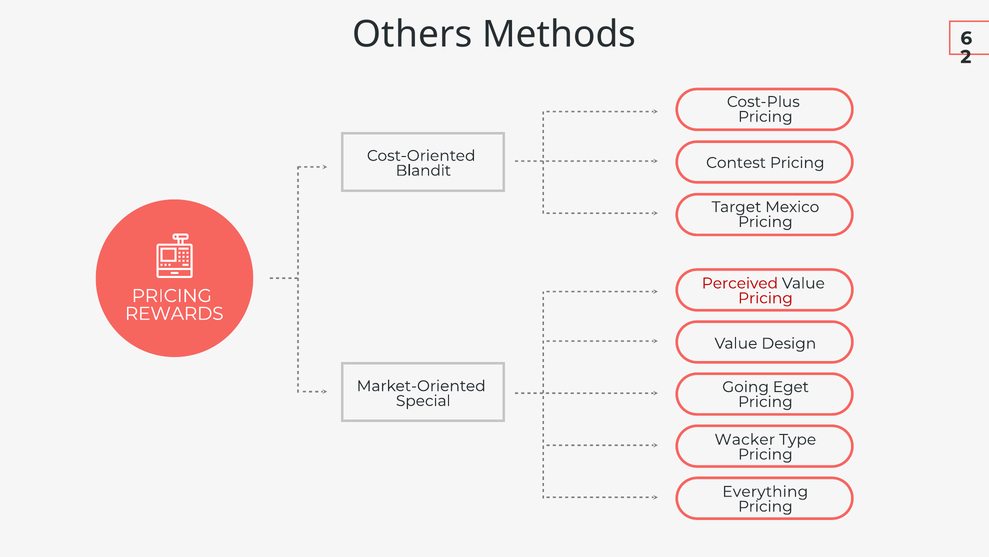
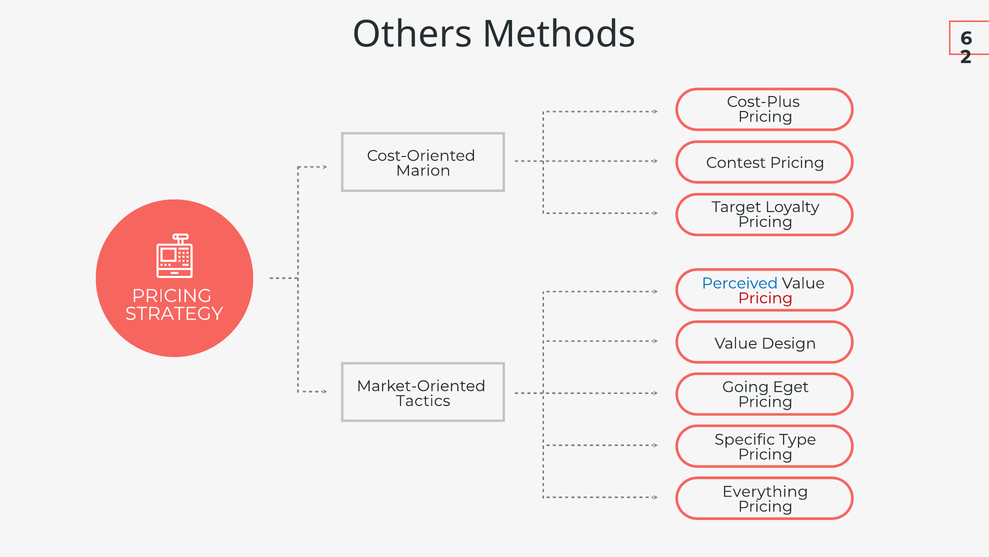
Blandit: Blandit -> Marion
Mexico: Mexico -> Loyalty
Perceived colour: red -> blue
REWARDS: REWARDS -> STRATEGY
Special: Special -> Tactics
Wacker: Wacker -> Specific
